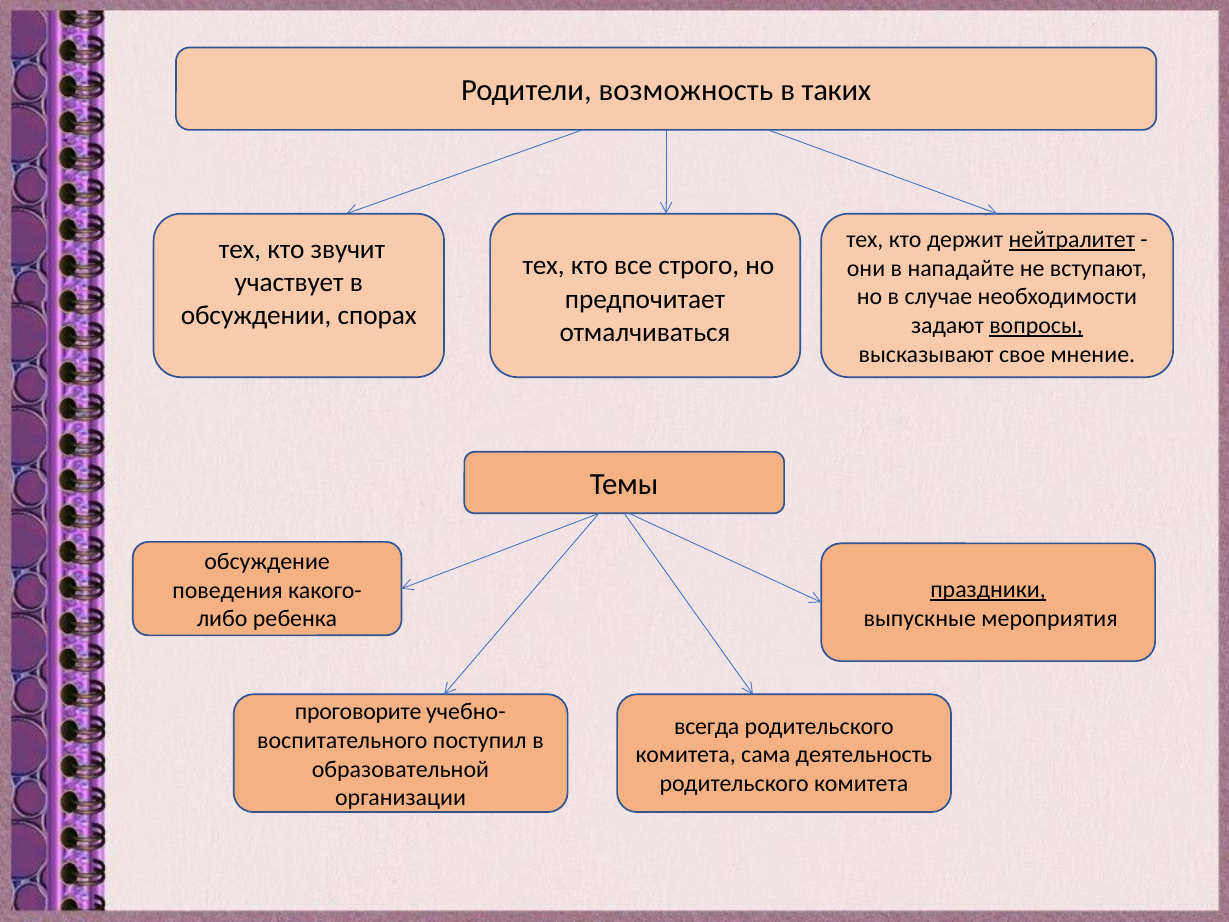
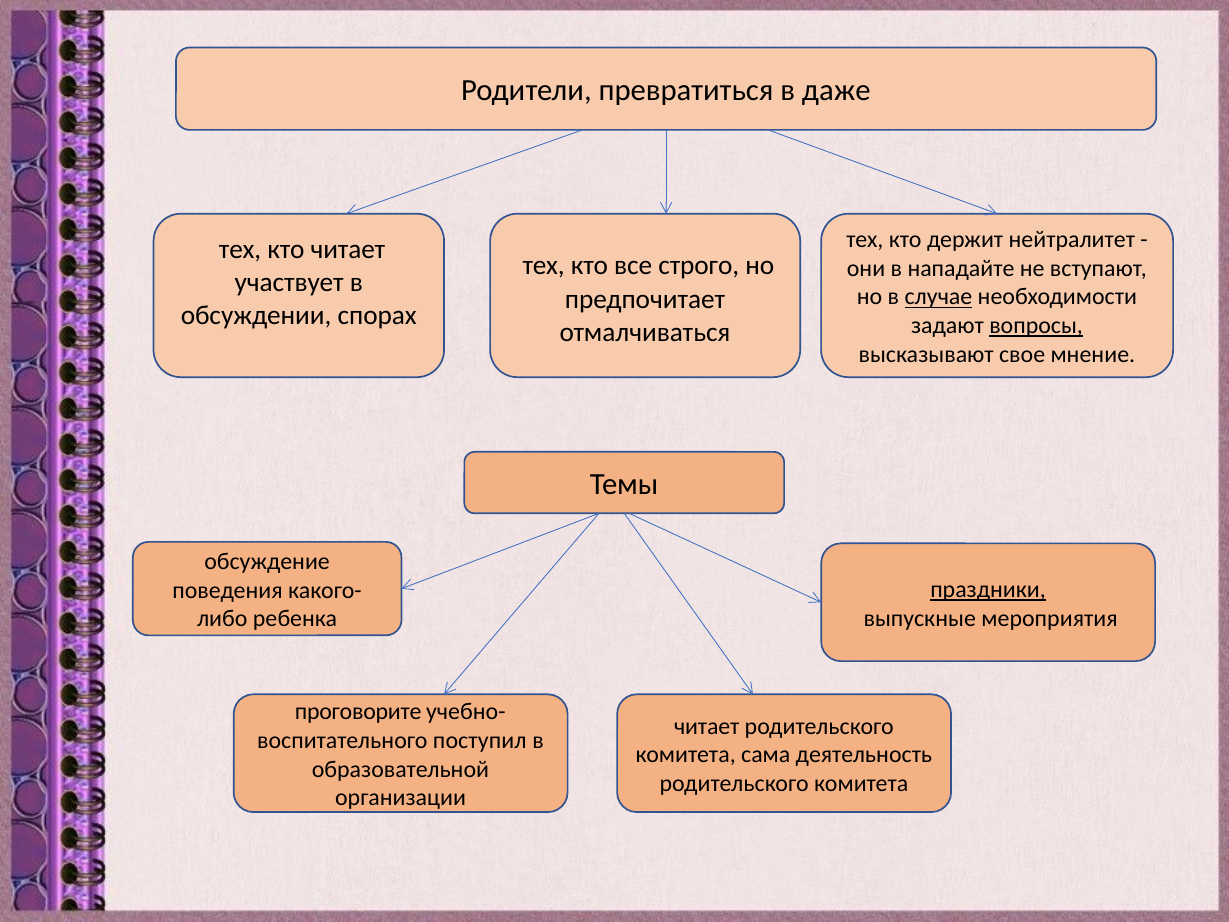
возможность: возможность -> превратиться
таких: таких -> даже
нейтралитет underline: present -> none
кто звучит: звучит -> читает
случае underline: none -> present
всегда at (707, 726): всегда -> читает
